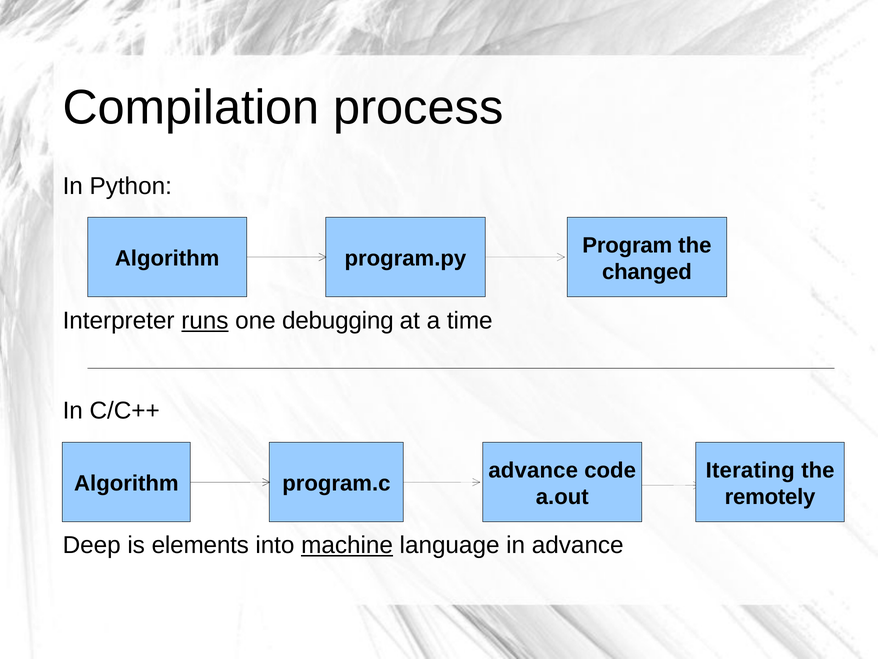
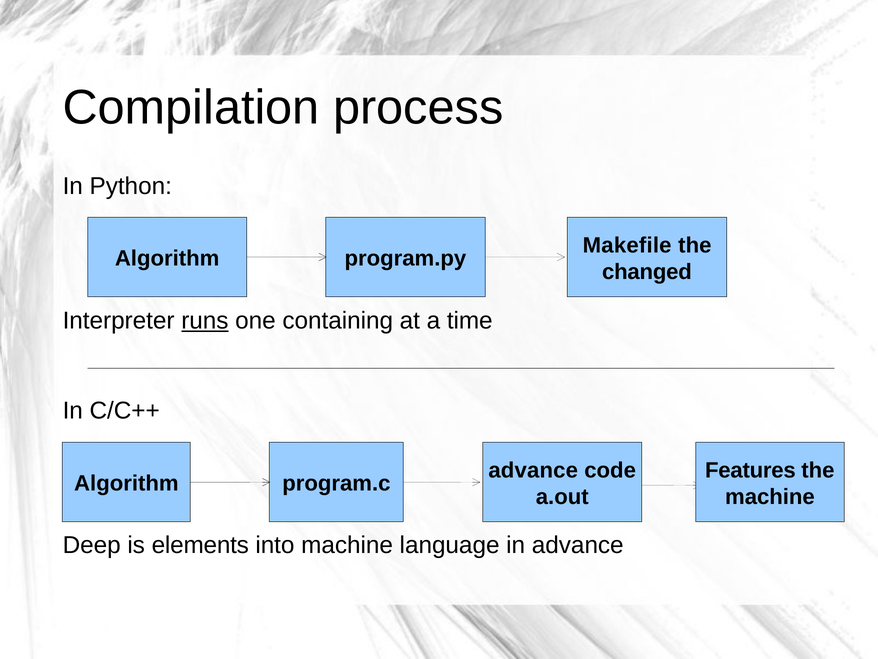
Program: Program -> Makefile
debugging: debugging -> containing
Iterating: Iterating -> Features
remotely at (770, 497): remotely -> machine
machine at (347, 545) underline: present -> none
